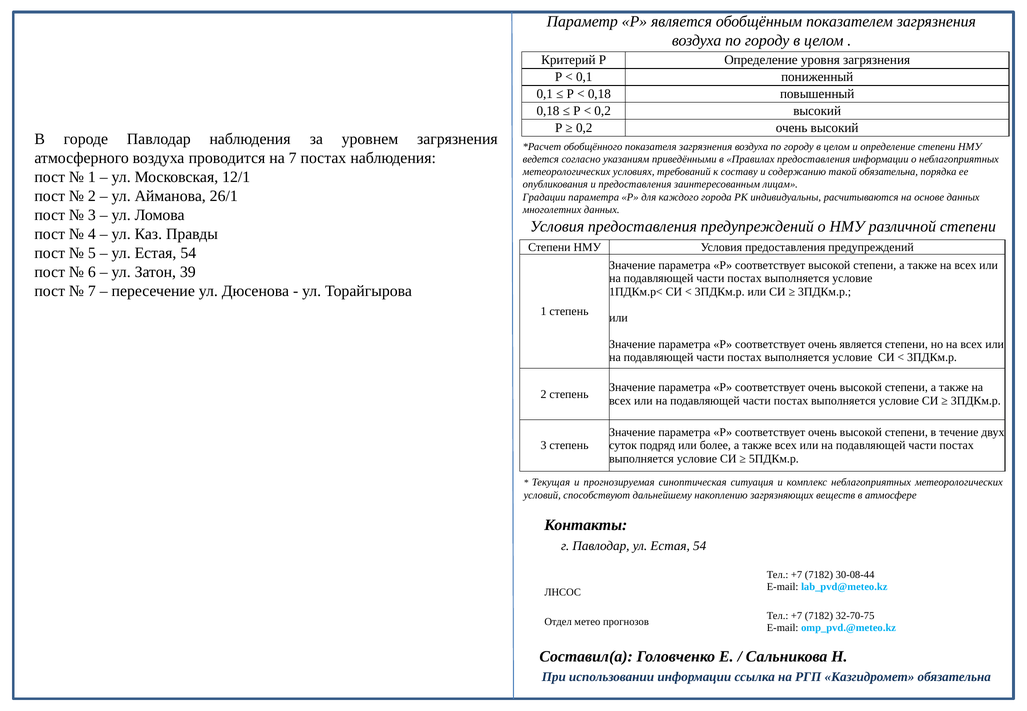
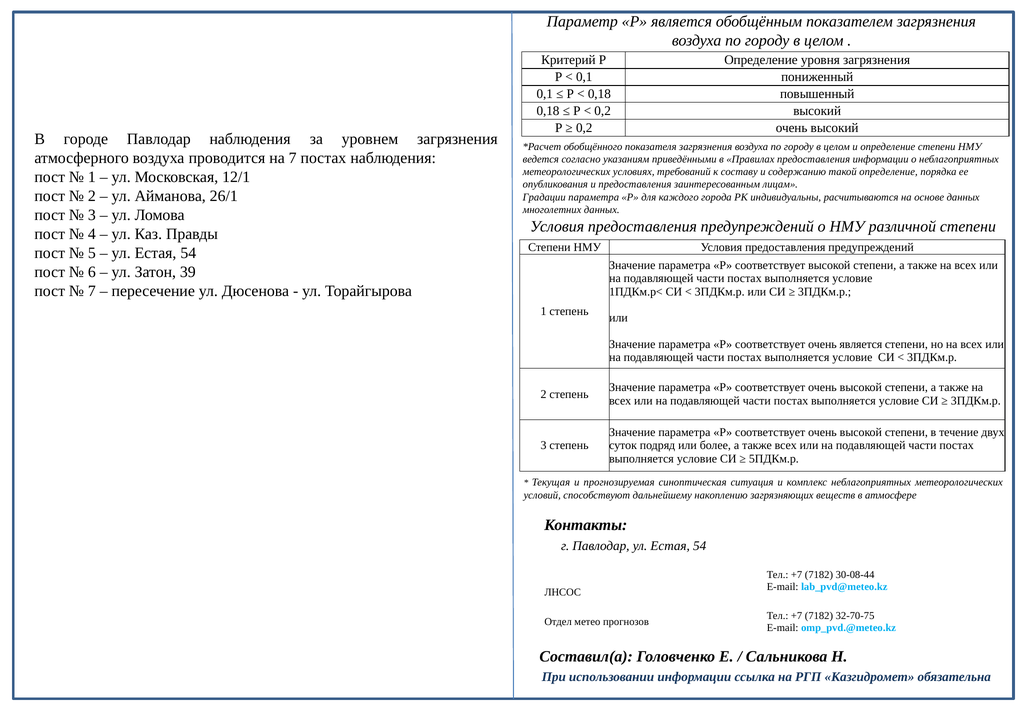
такой обязательна: обязательна -> определение
